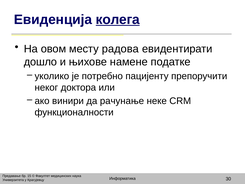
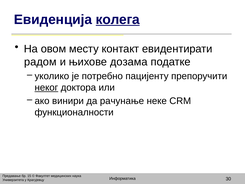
радова: радова -> контакт
дошло: дошло -> радом
намене: намене -> дозама
неког underline: none -> present
